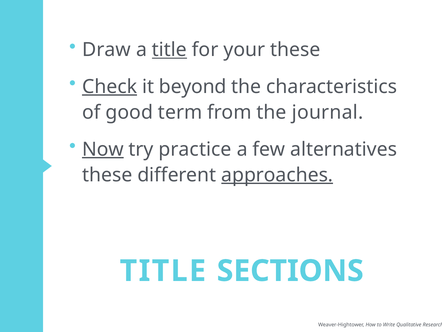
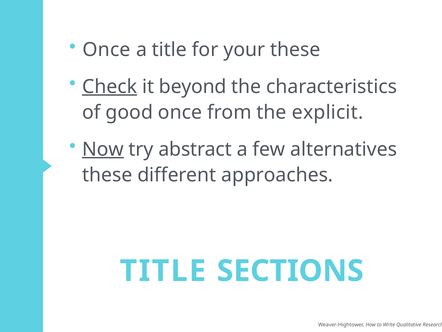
Draw at (107, 50): Draw -> Once
title at (169, 50) underline: present -> none
good term: term -> once
journal: journal -> explicit
practice: practice -> abstract
approaches underline: present -> none
